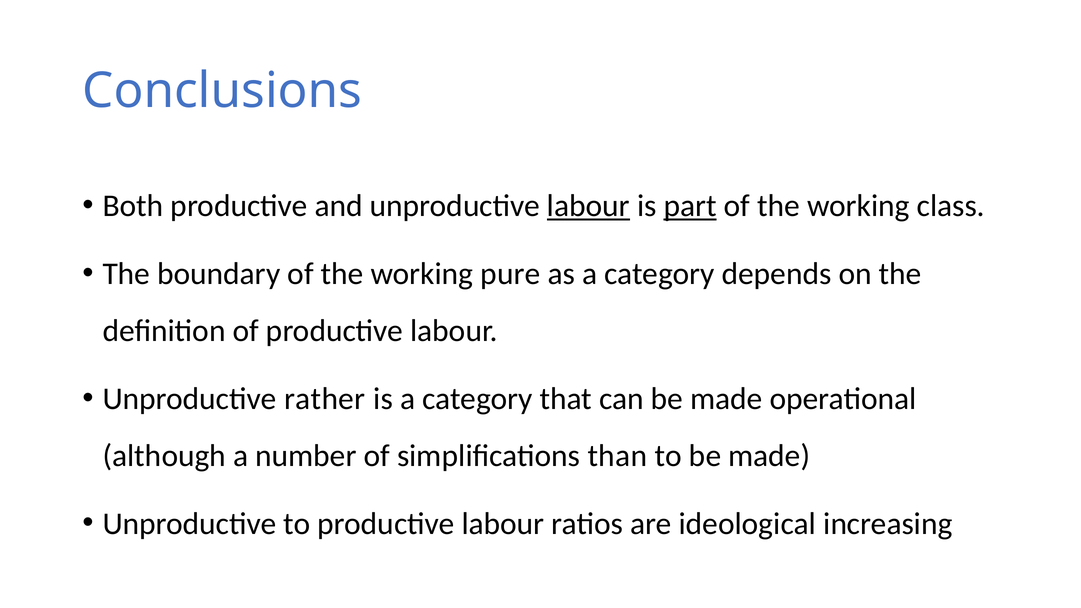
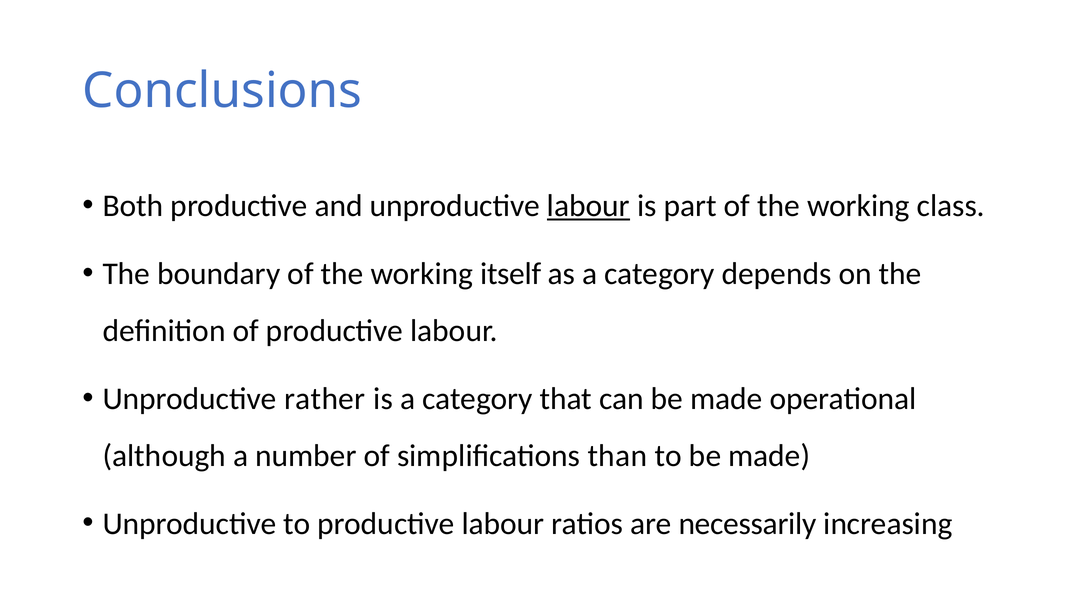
part underline: present -> none
pure: pure -> itself
ideological: ideological -> necessarily
